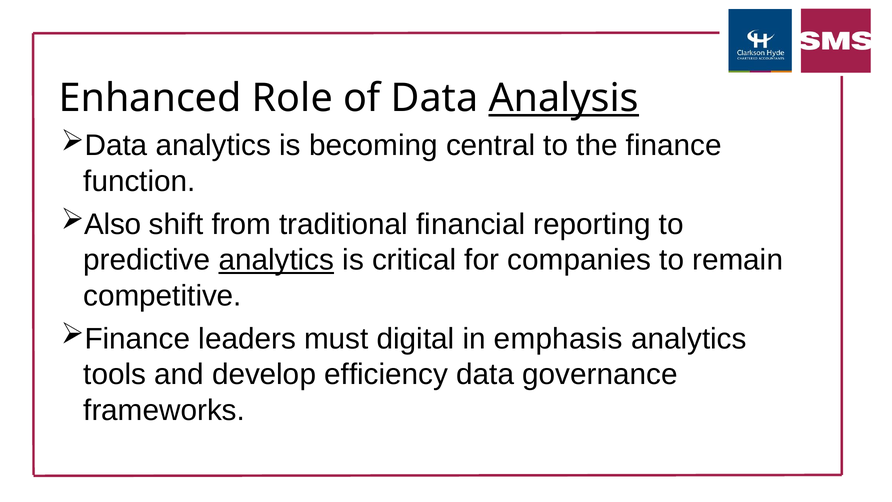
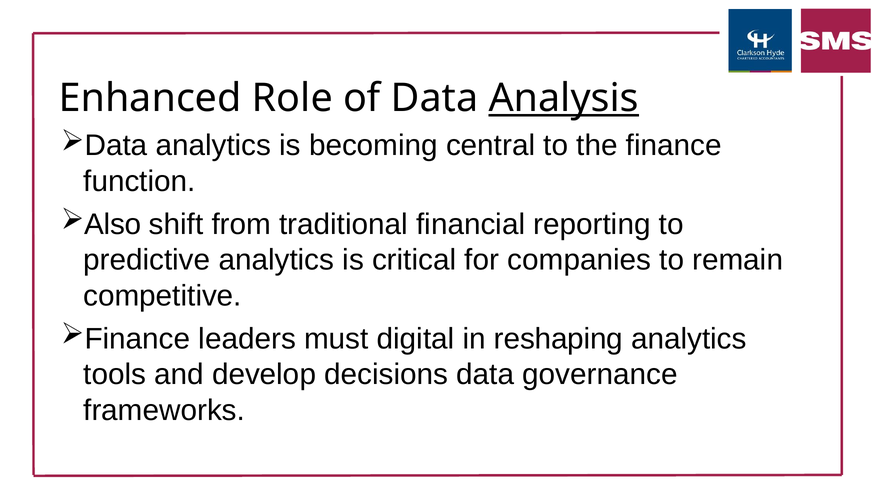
analytics at (276, 260) underline: present -> none
emphasis: emphasis -> reshaping
efficiency: efficiency -> decisions
